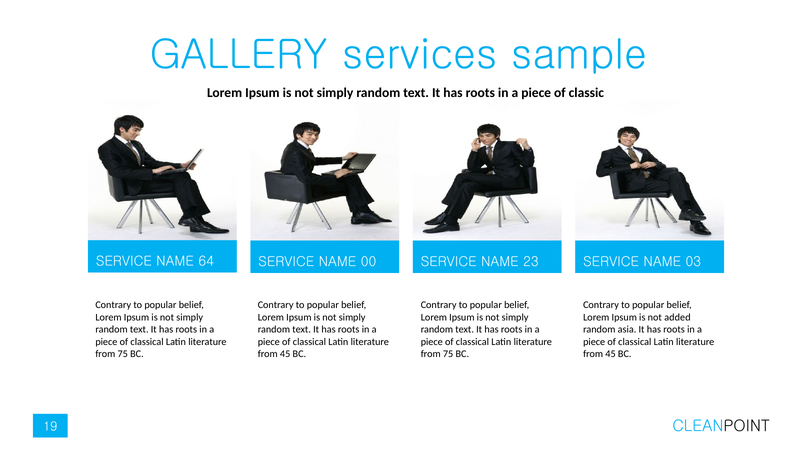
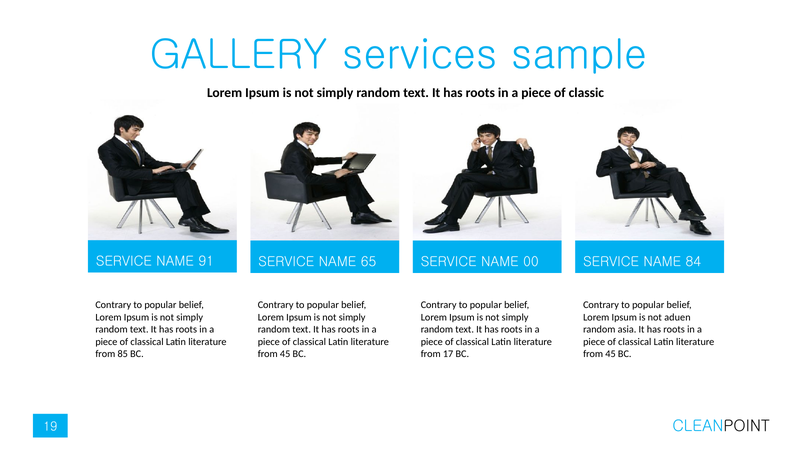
64: 64 -> 91
00: 00 -> 65
23: 23 -> 00
03: 03 -> 84
added: added -> aduen
75 at (123, 354): 75 -> 85
75 at (448, 354): 75 -> 17
